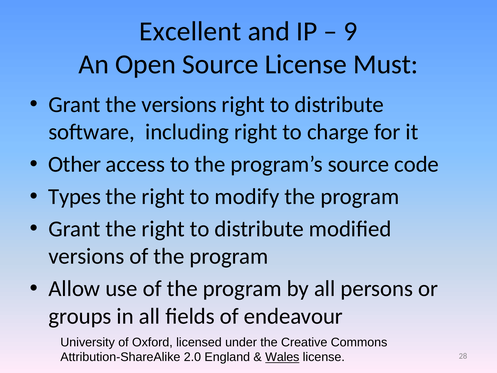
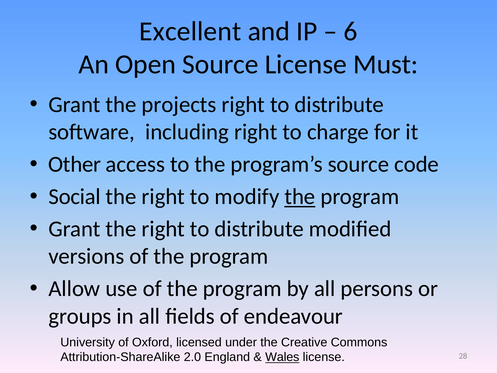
9: 9 -> 6
the versions: versions -> projects
Types: Types -> Social
the at (300, 197) underline: none -> present
